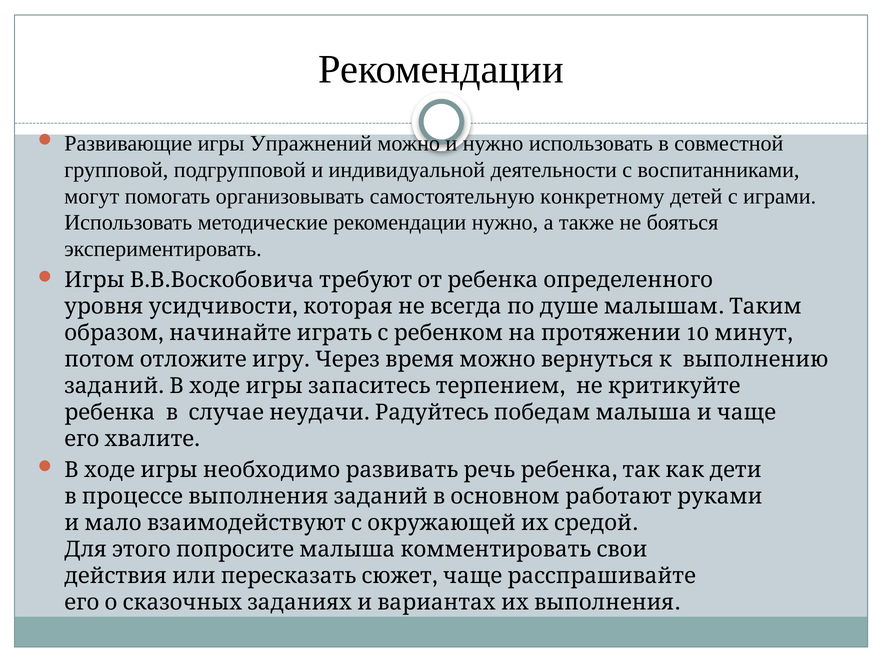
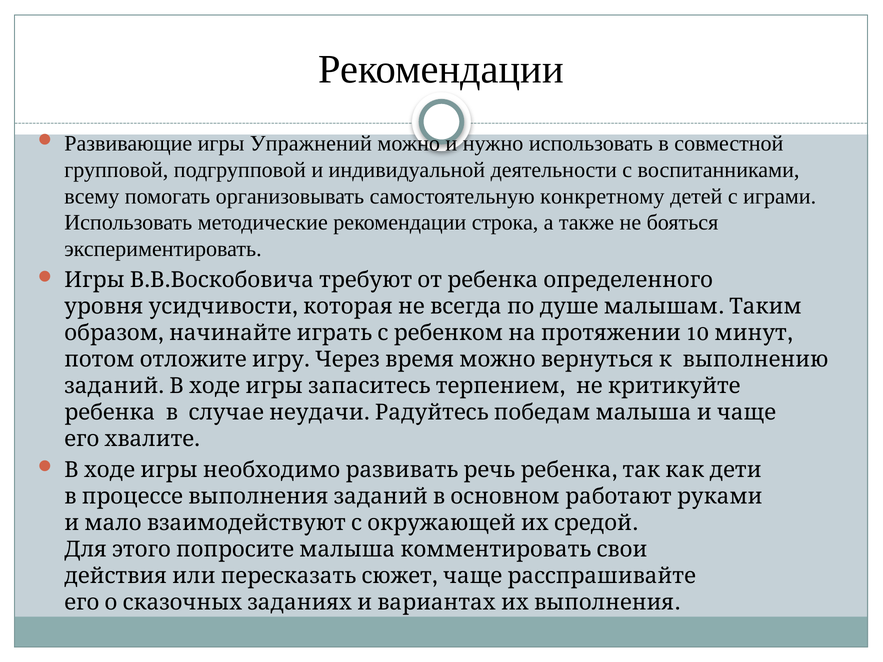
могут: могут -> всему
рекомендации нужно: нужно -> строка
